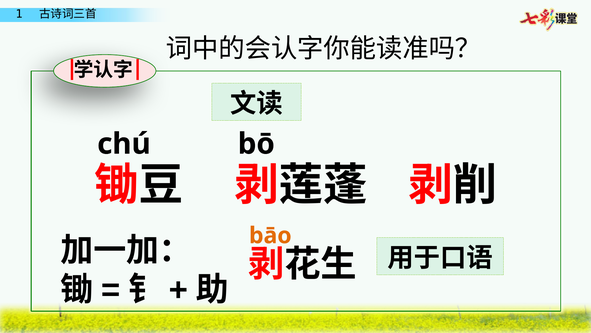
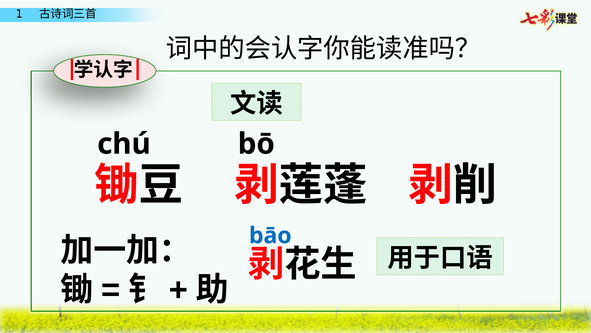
bāo colour: orange -> blue
